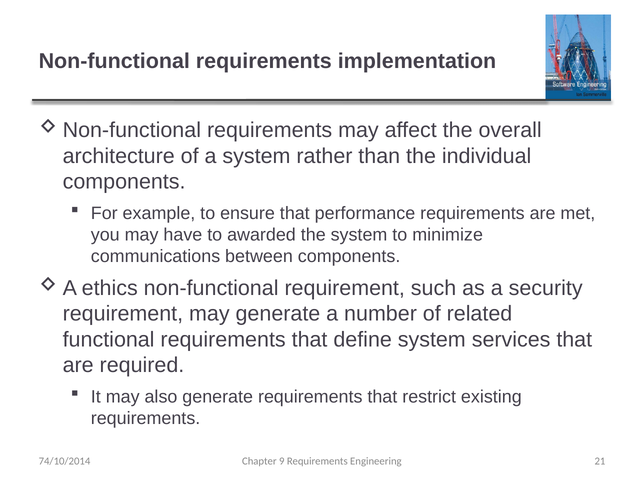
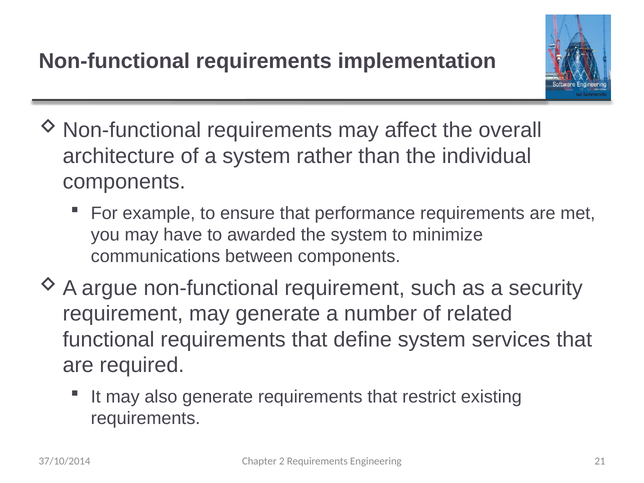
ethics: ethics -> argue
74/10/2014: 74/10/2014 -> 37/10/2014
9: 9 -> 2
